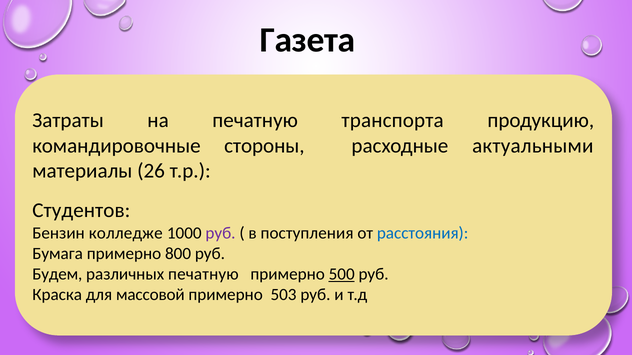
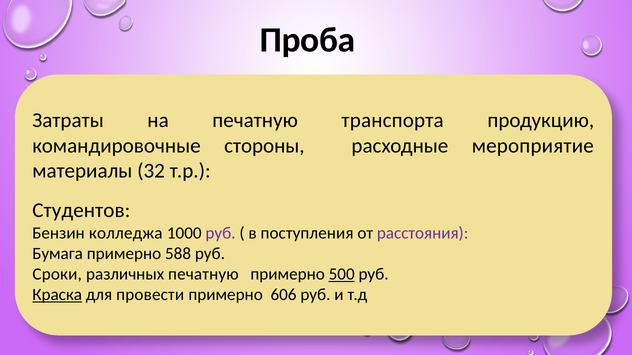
Газета: Газета -> Проба
актуальными: актуальными -> мероприятие
26: 26 -> 32
колледже: колледже -> колледжа
расстояния colour: blue -> purple
800: 800 -> 588
Будем: Будем -> Сроки
Краска underline: none -> present
массовой: массовой -> провести
503: 503 -> 606
